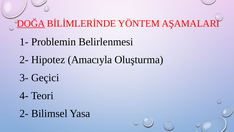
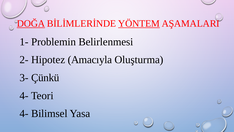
YÖNTEM underline: none -> present
Geçici: Geçici -> Çünkü
2- at (24, 113): 2- -> 4-
